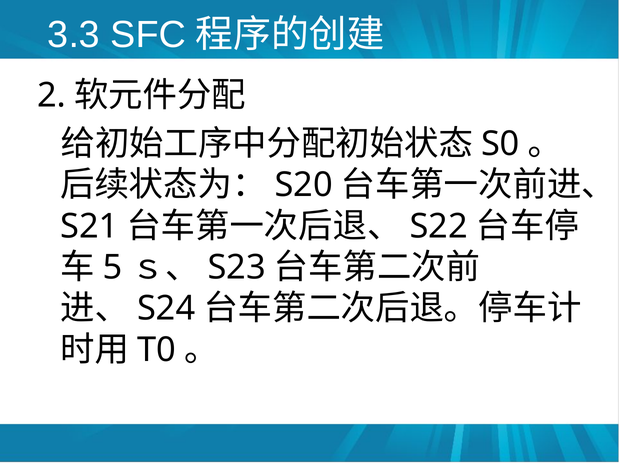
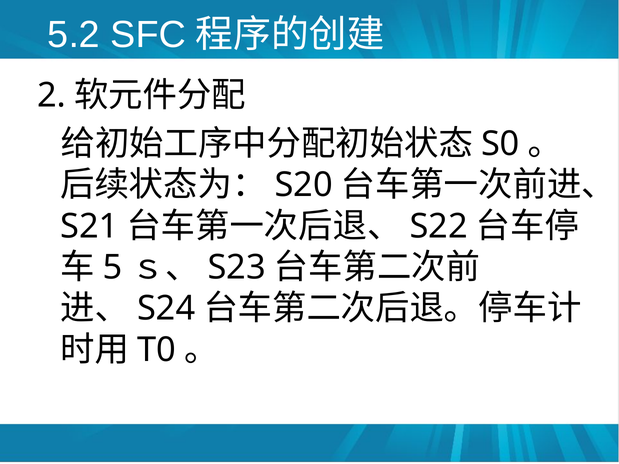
3.3: 3.3 -> 5.2
